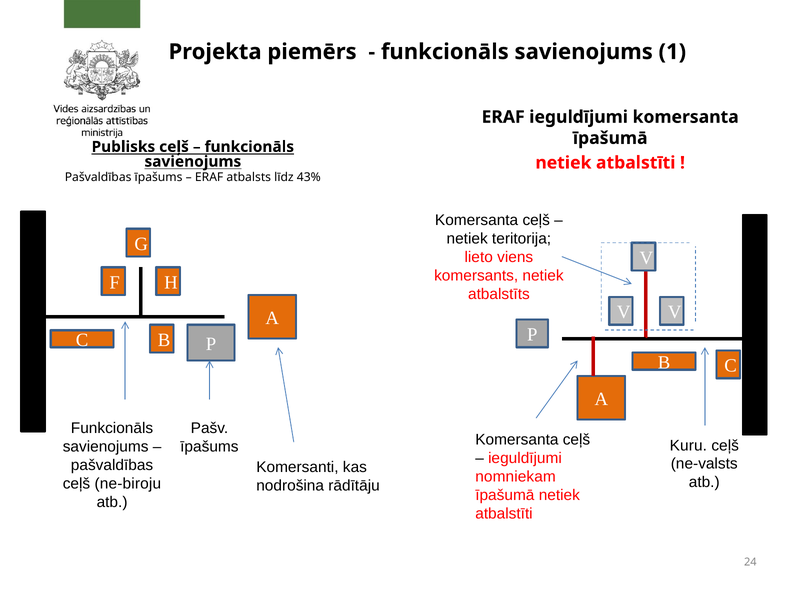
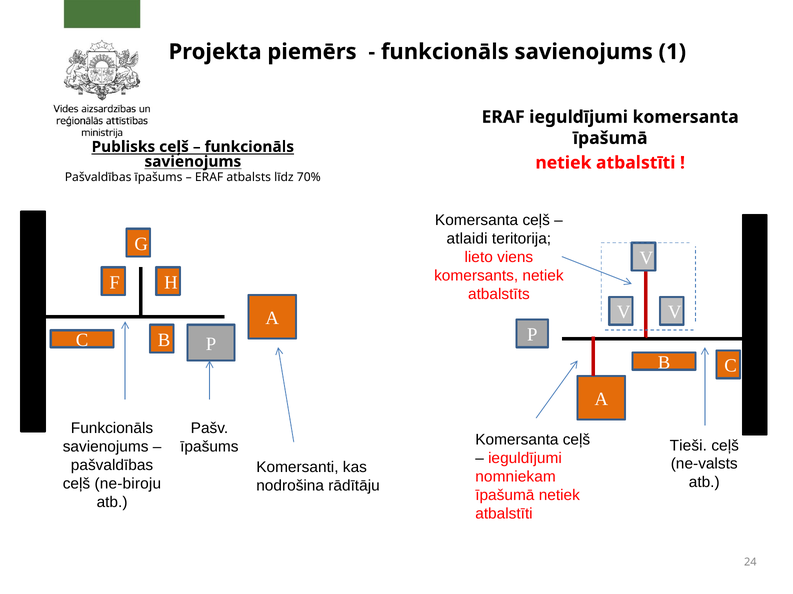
43%: 43% -> 70%
netiek at (467, 239): netiek -> atlaidi
Kuru: Kuru -> Tieši
